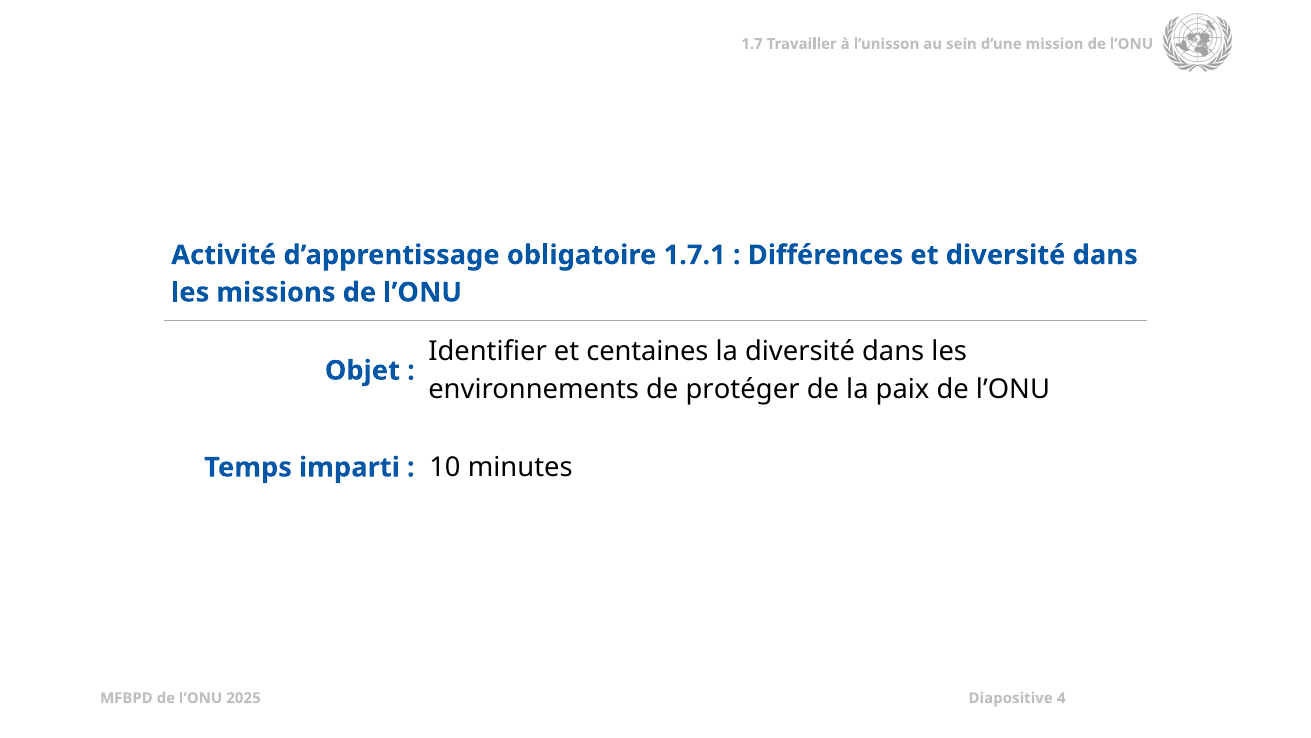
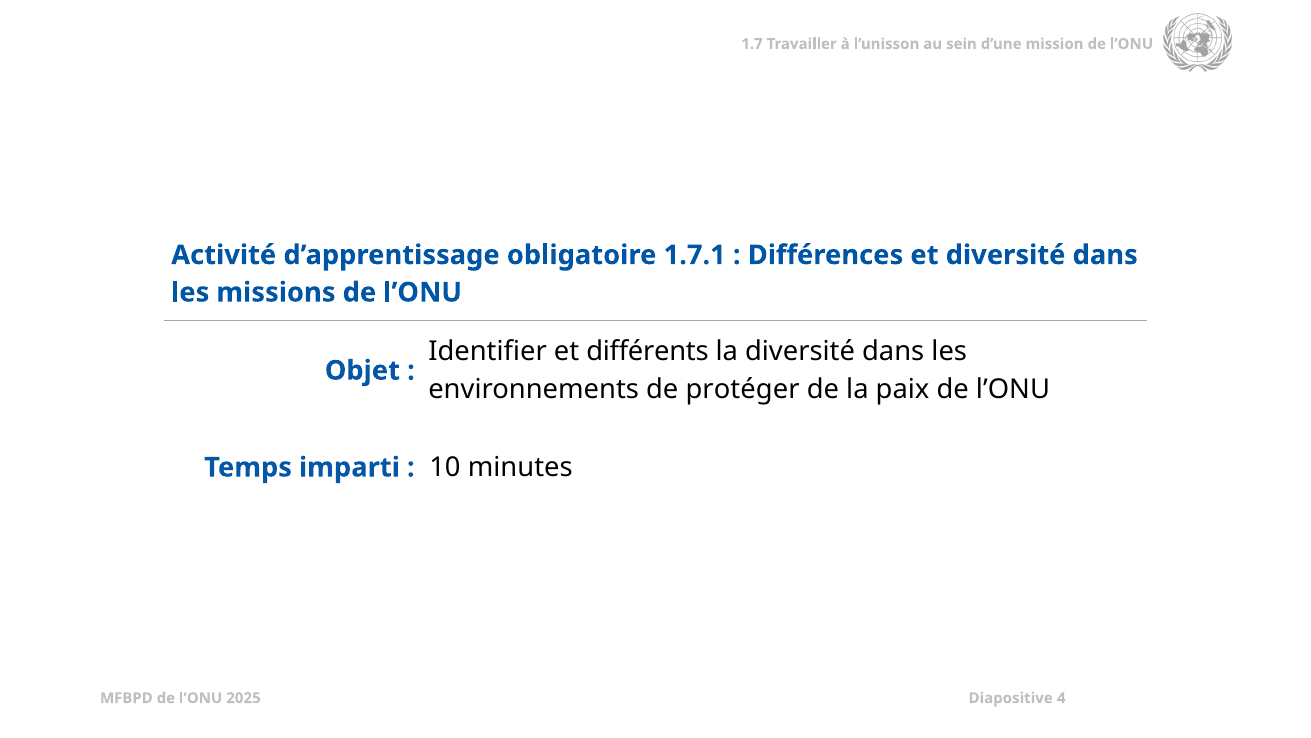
centaines: centaines -> différents
